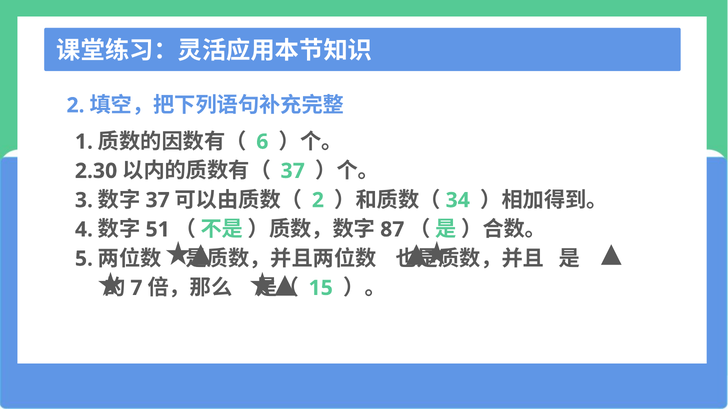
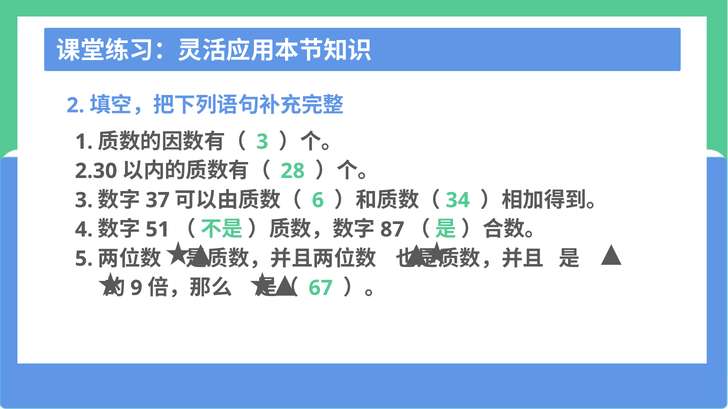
6 at (262, 142): 6 -> 3
37 at (293, 171): 37 -> 28
2 at (318, 200): 2 -> 6
7: 7 -> 9
15: 15 -> 67
